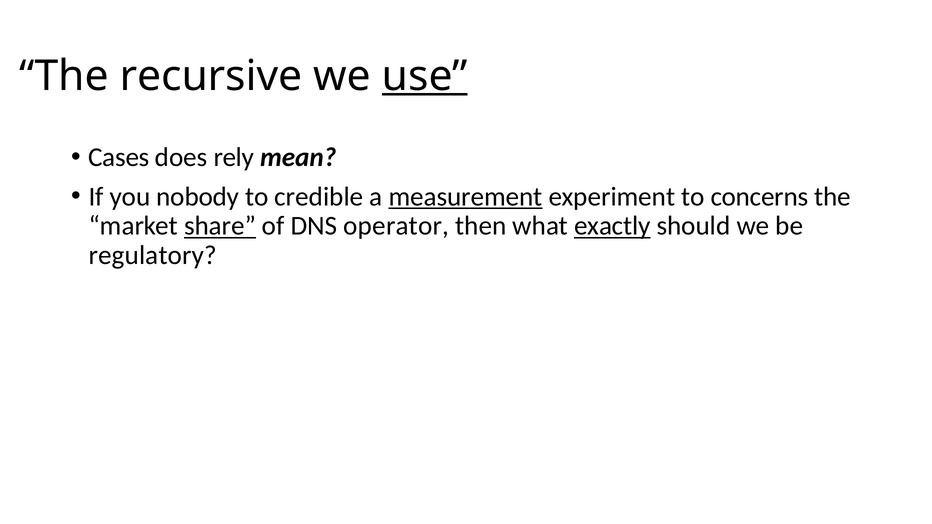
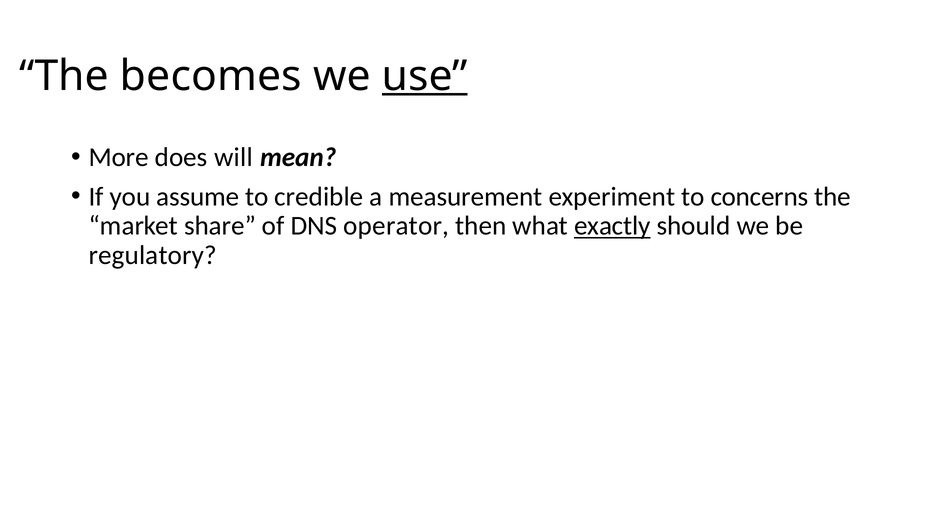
recursive: recursive -> becomes
Cases: Cases -> More
rely: rely -> will
nobody: nobody -> assume
measurement underline: present -> none
share underline: present -> none
